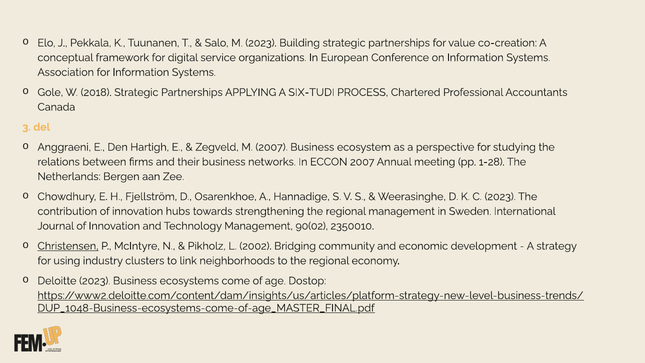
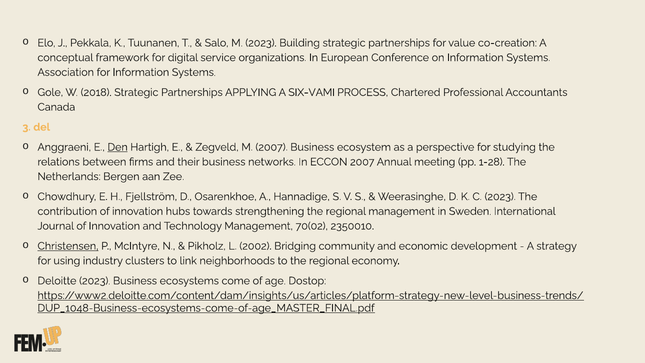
SIX-TUDI: SIX-TUDI -> SIX-VAMI
Den underline: none -> present
90(02: 90(02 -> 70(02
